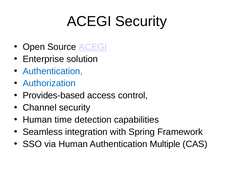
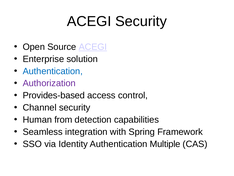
Authorization colour: blue -> purple
time: time -> from
via Human: Human -> Identity
